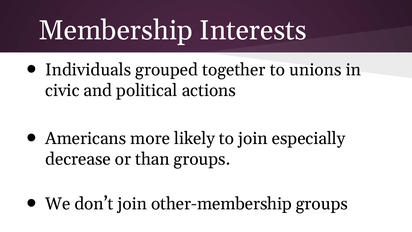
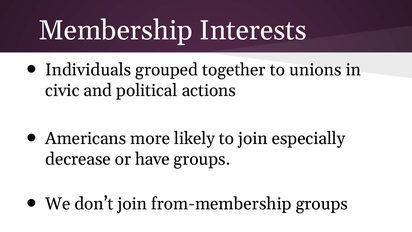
than: than -> have
other-membership: other-membership -> from-membership
